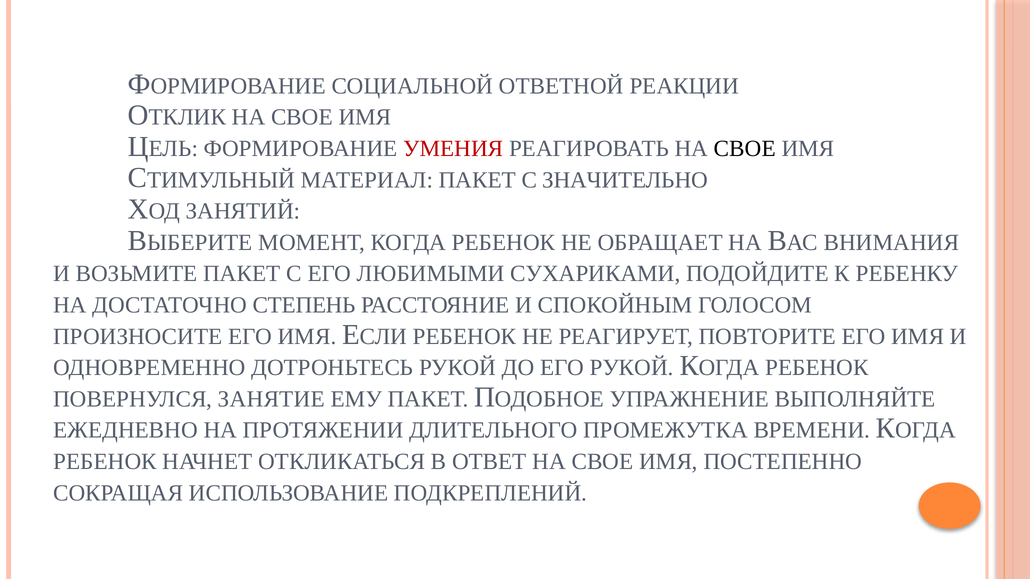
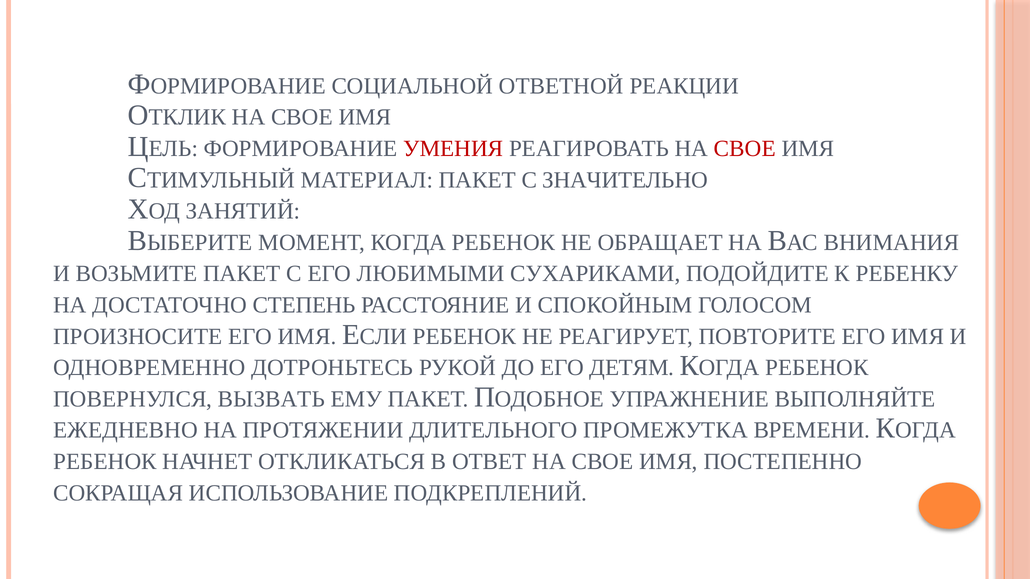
СВОЕ at (745, 149) colour: black -> red
ЕГО РУКОЙ: РУКОЙ -> ДЕТЯМ
ЗАНЯТИЕ: ЗАНЯТИЕ -> ВЫЗВАТЬ
